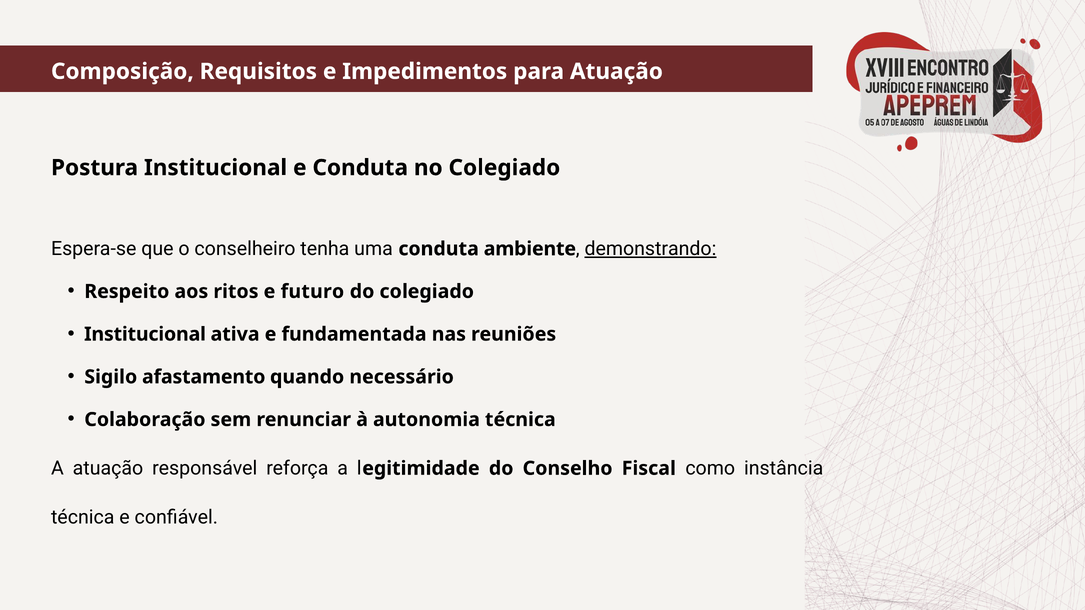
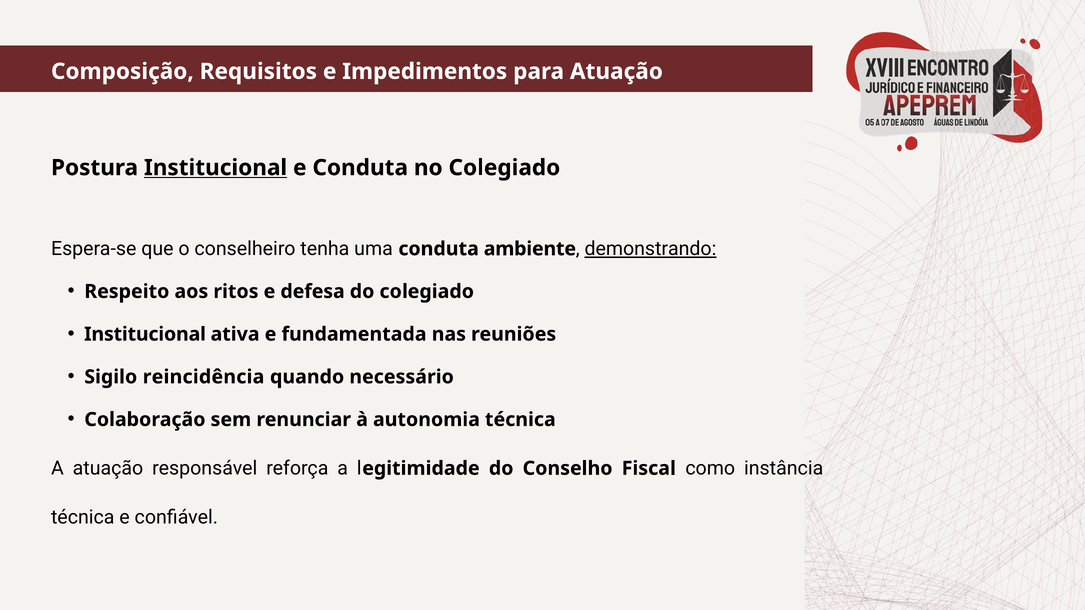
Institucional at (216, 168) underline: none -> present
futuro: futuro -> defesa
afastamento: afastamento -> reincidência
